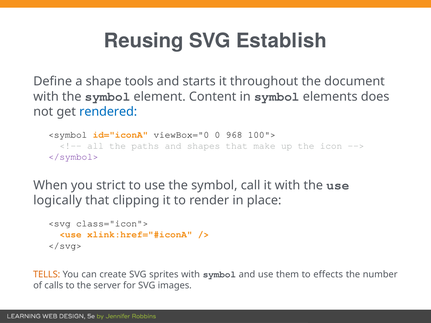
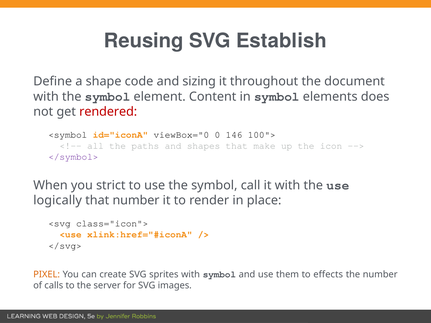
tools: tools -> code
starts: starts -> sizing
rendered colour: blue -> red
968: 968 -> 146
that clipping: clipping -> number
TELLS: TELLS -> PIXEL
